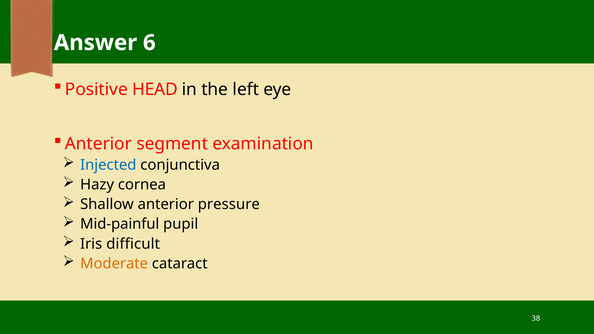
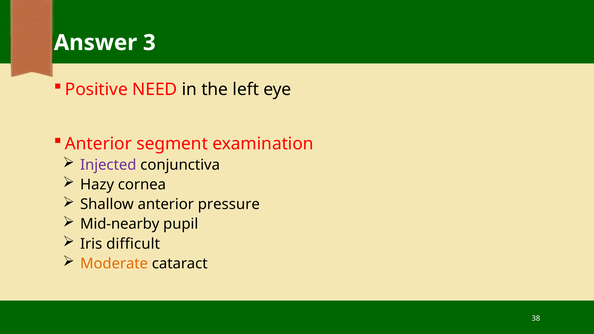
6: 6 -> 3
HEAD: HEAD -> NEED
Injected colour: blue -> purple
Mid-painful: Mid-painful -> Mid-nearby
